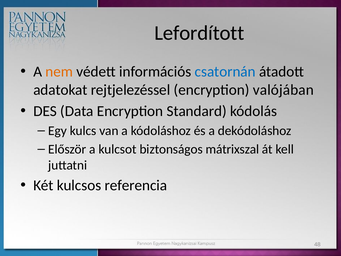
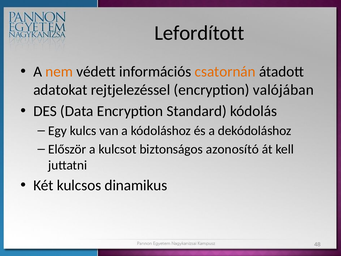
csatornán colour: blue -> orange
mátrixszal: mátrixszal -> azonosító
referencia: referencia -> dinamikus
